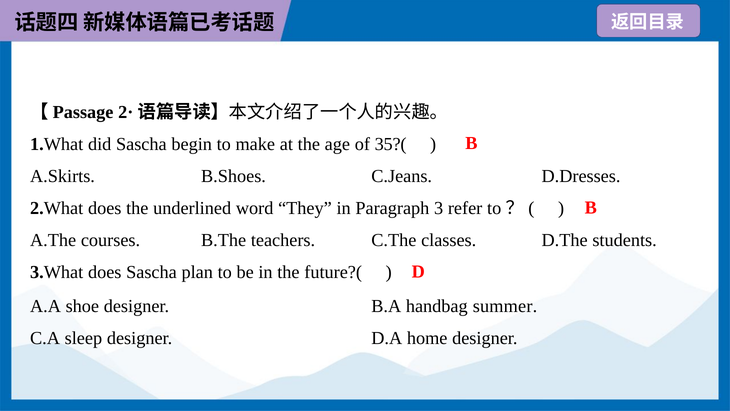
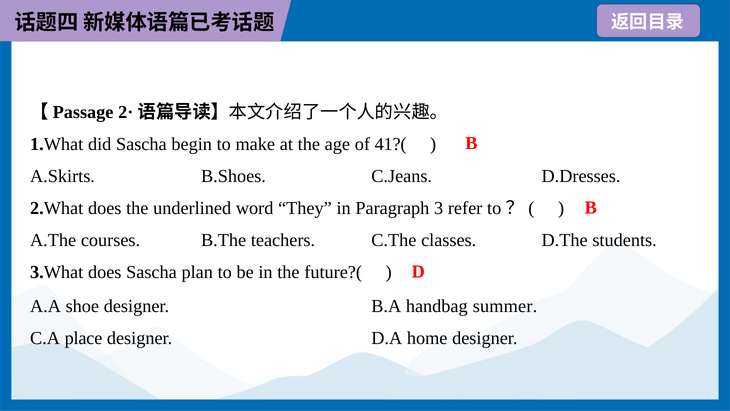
35?(: 35?( -> 41?(
sleep: sleep -> place
